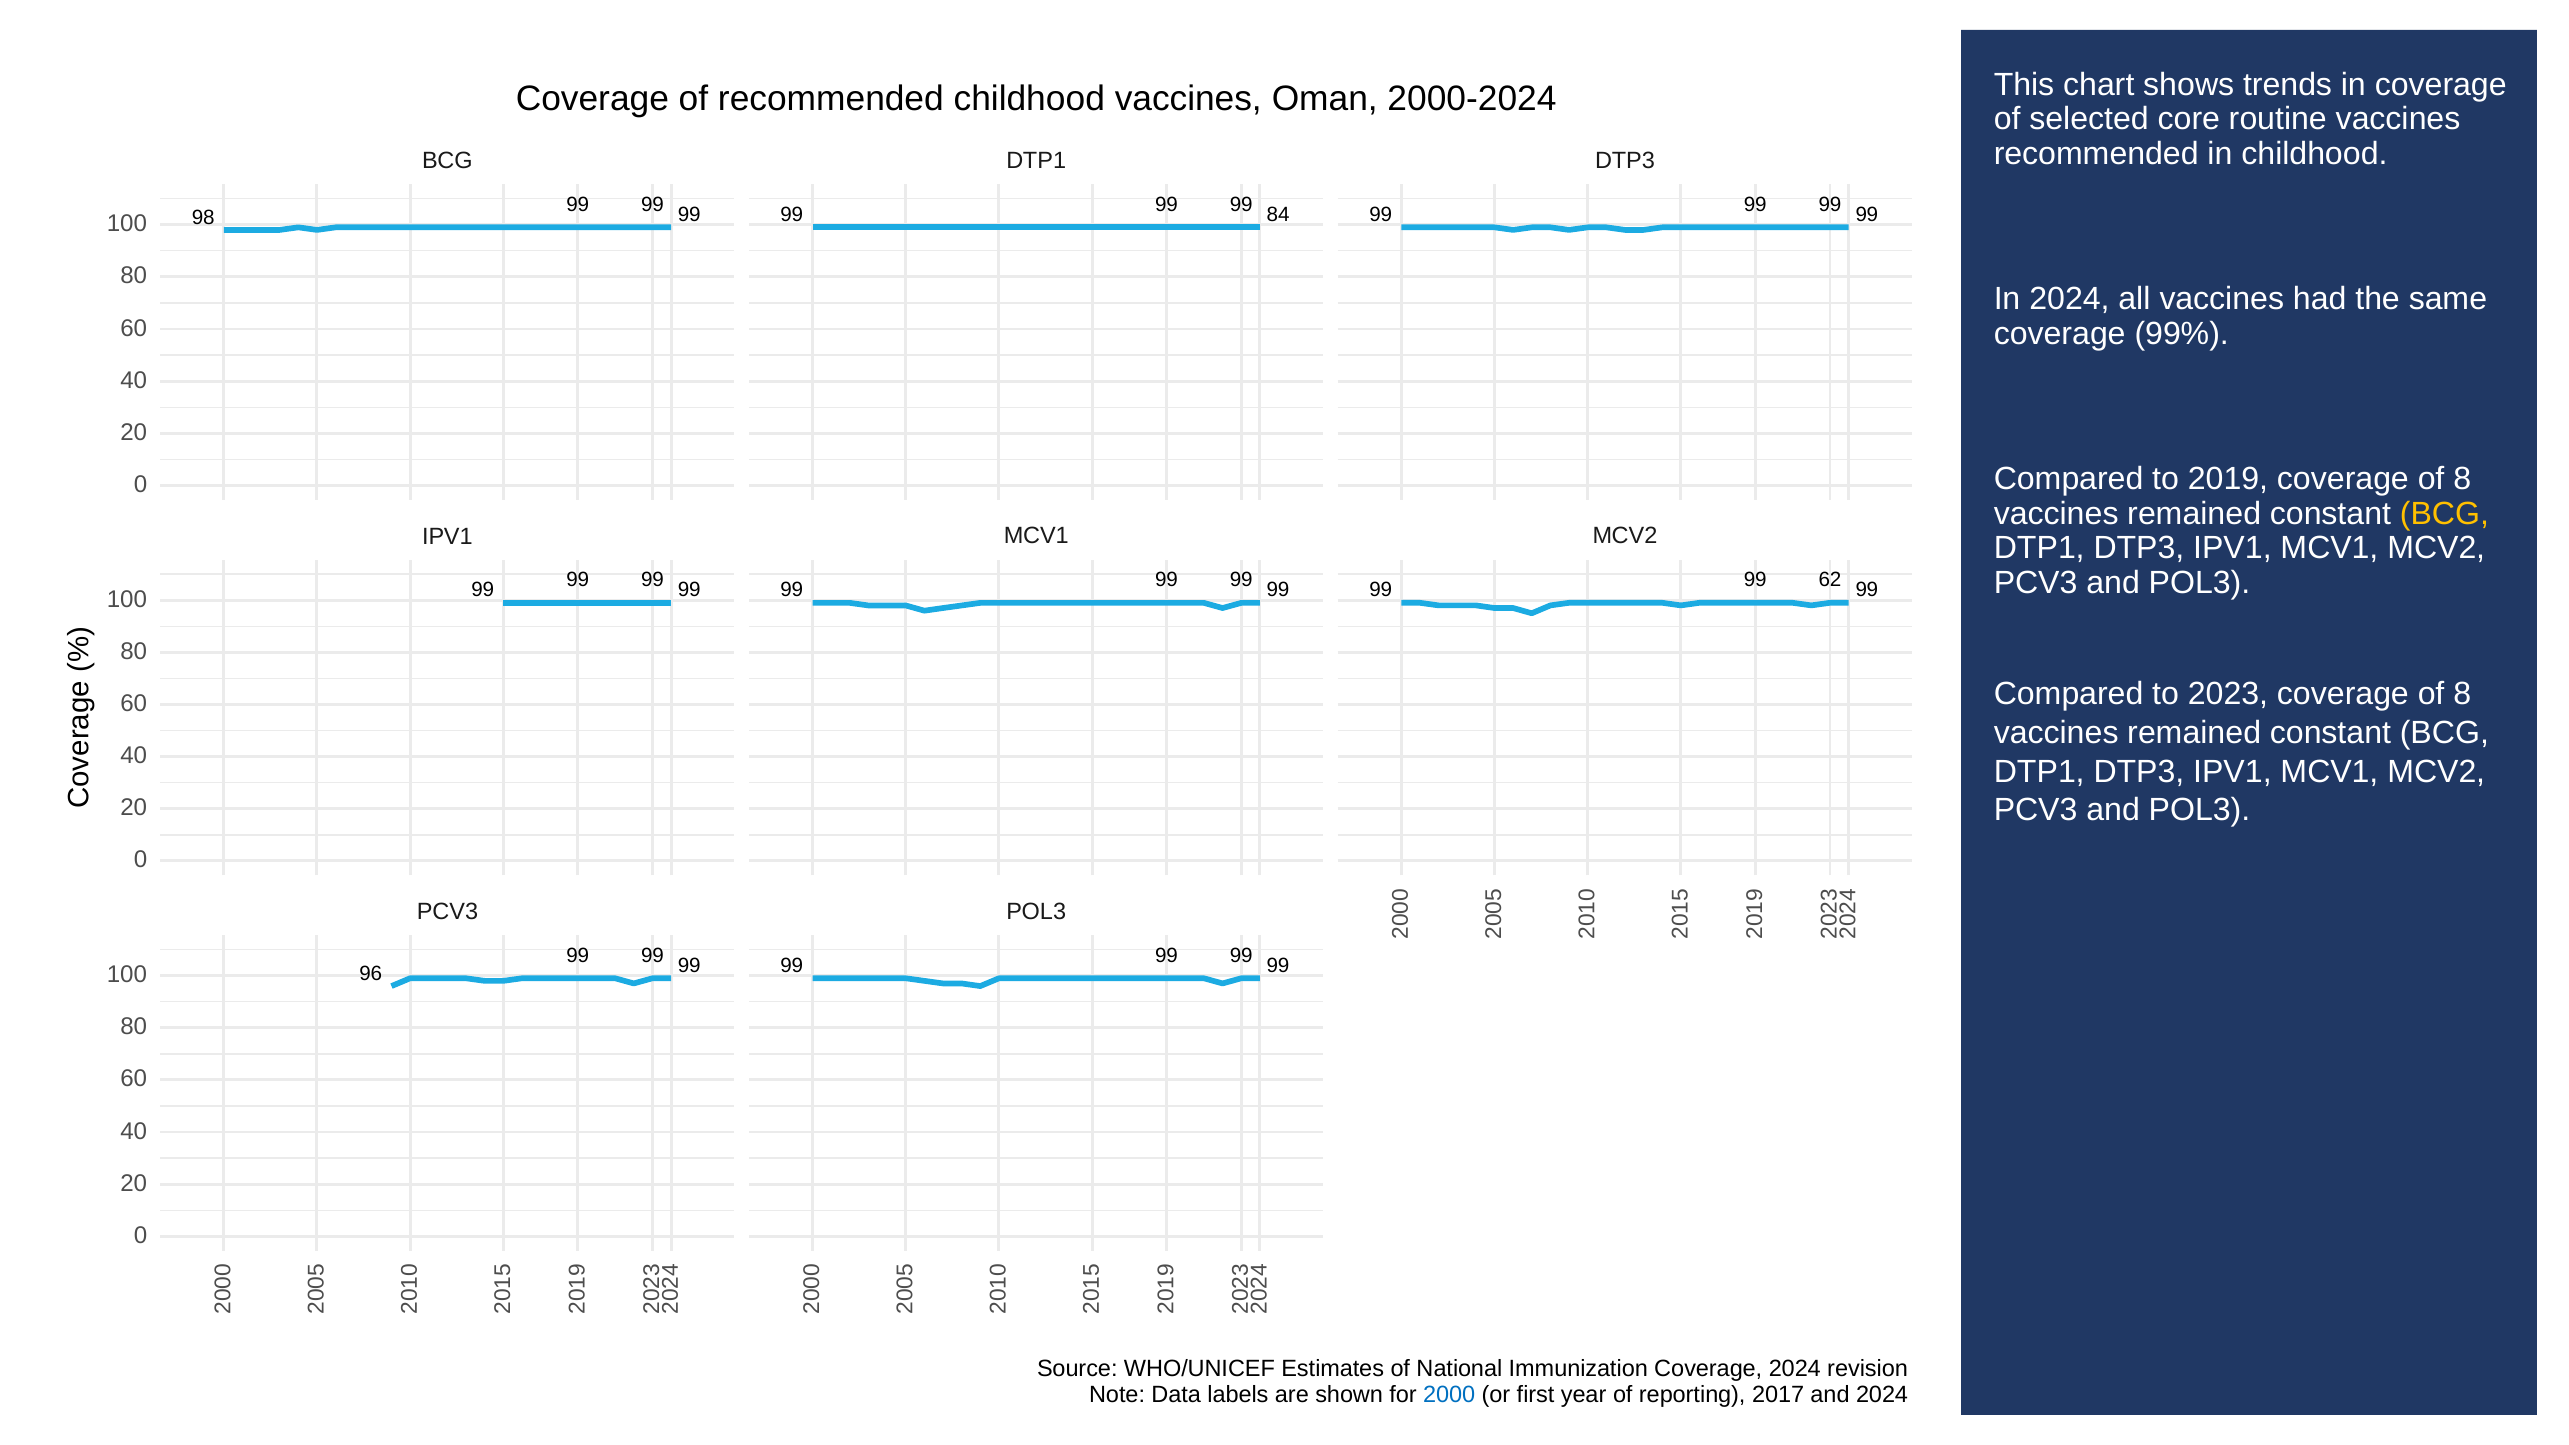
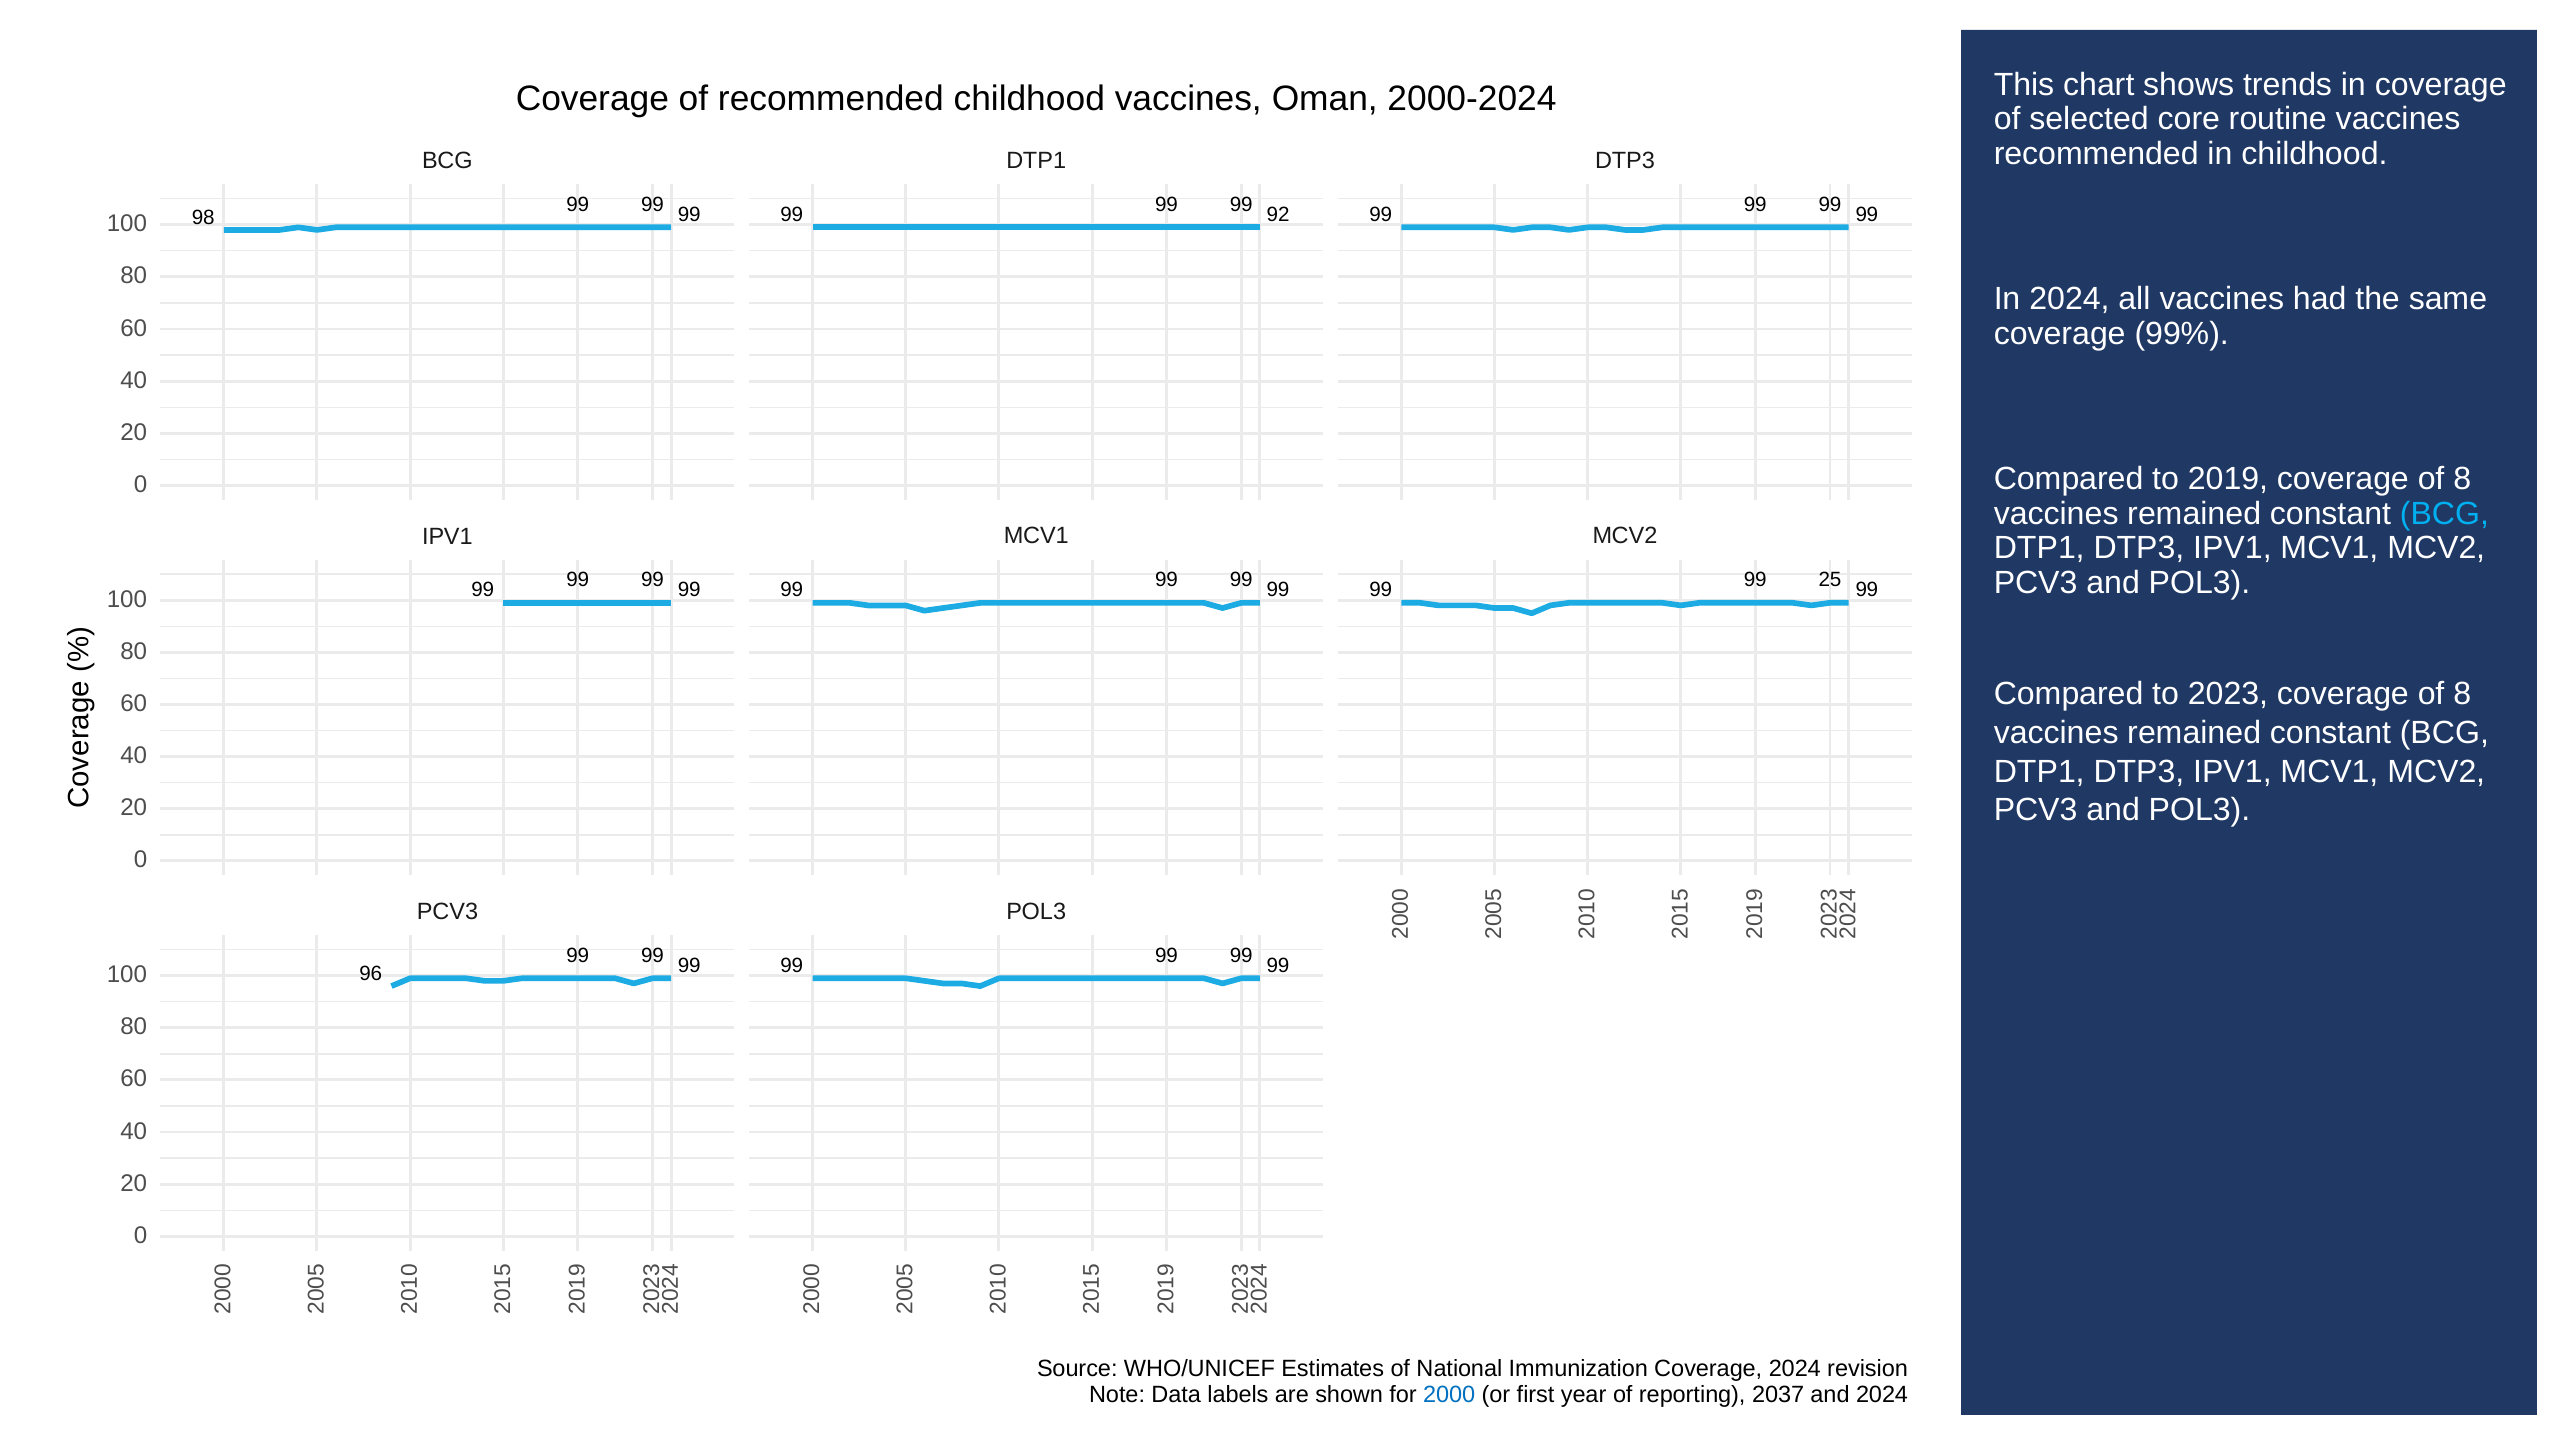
84: 84 -> 92
BCG at (2444, 513) colour: yellow -> light blue
62: 62 -> 25
2017: 2017 -> 2037
